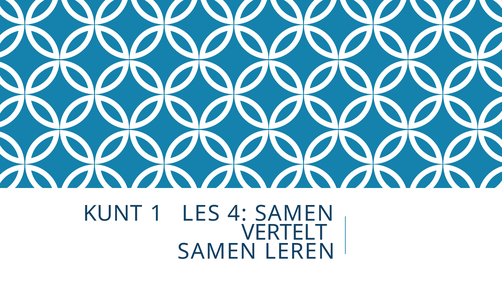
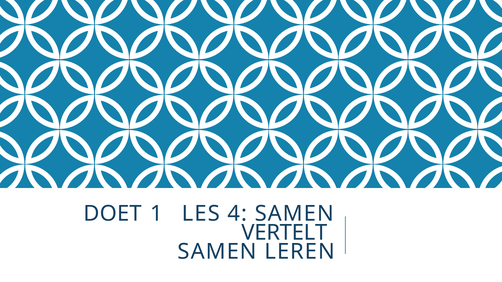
KUNT: KUNT -> DOET
